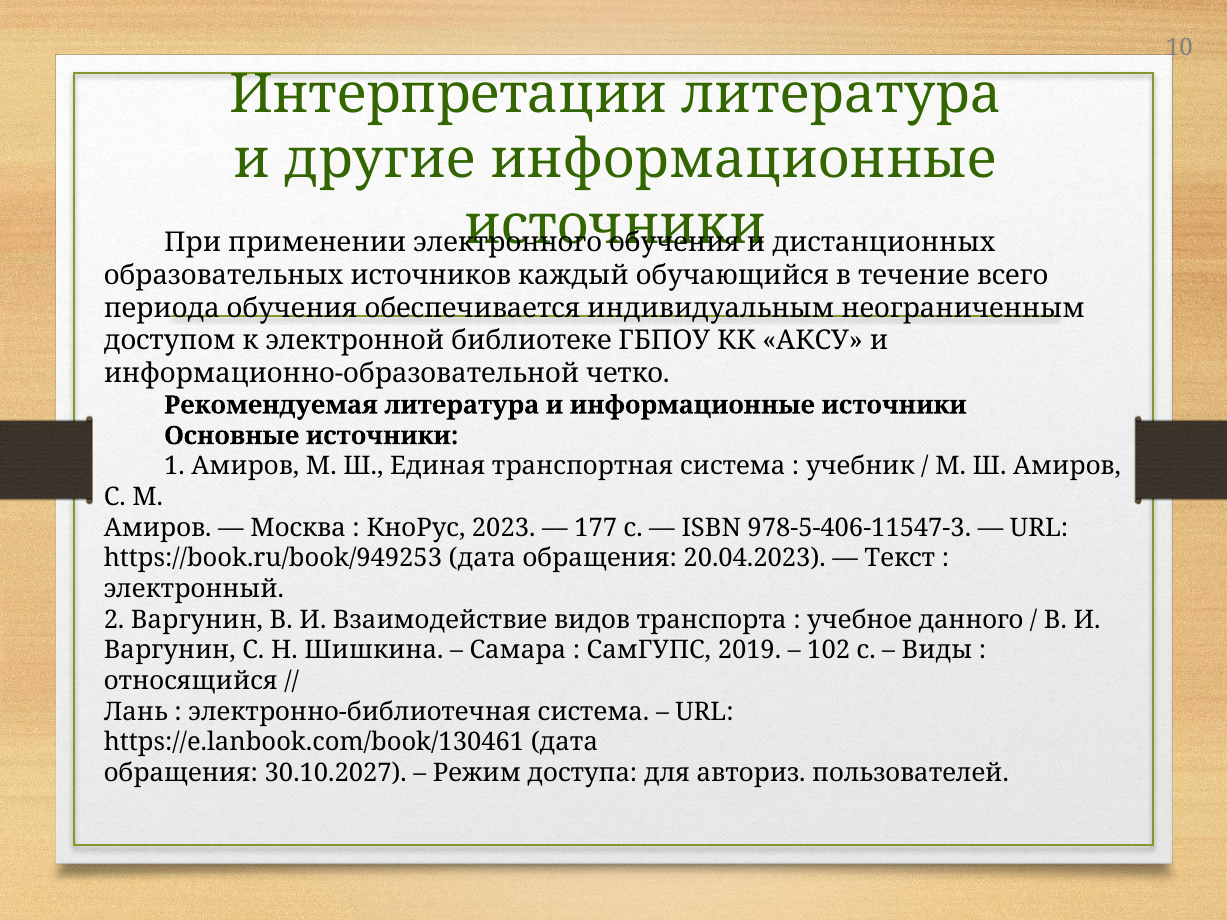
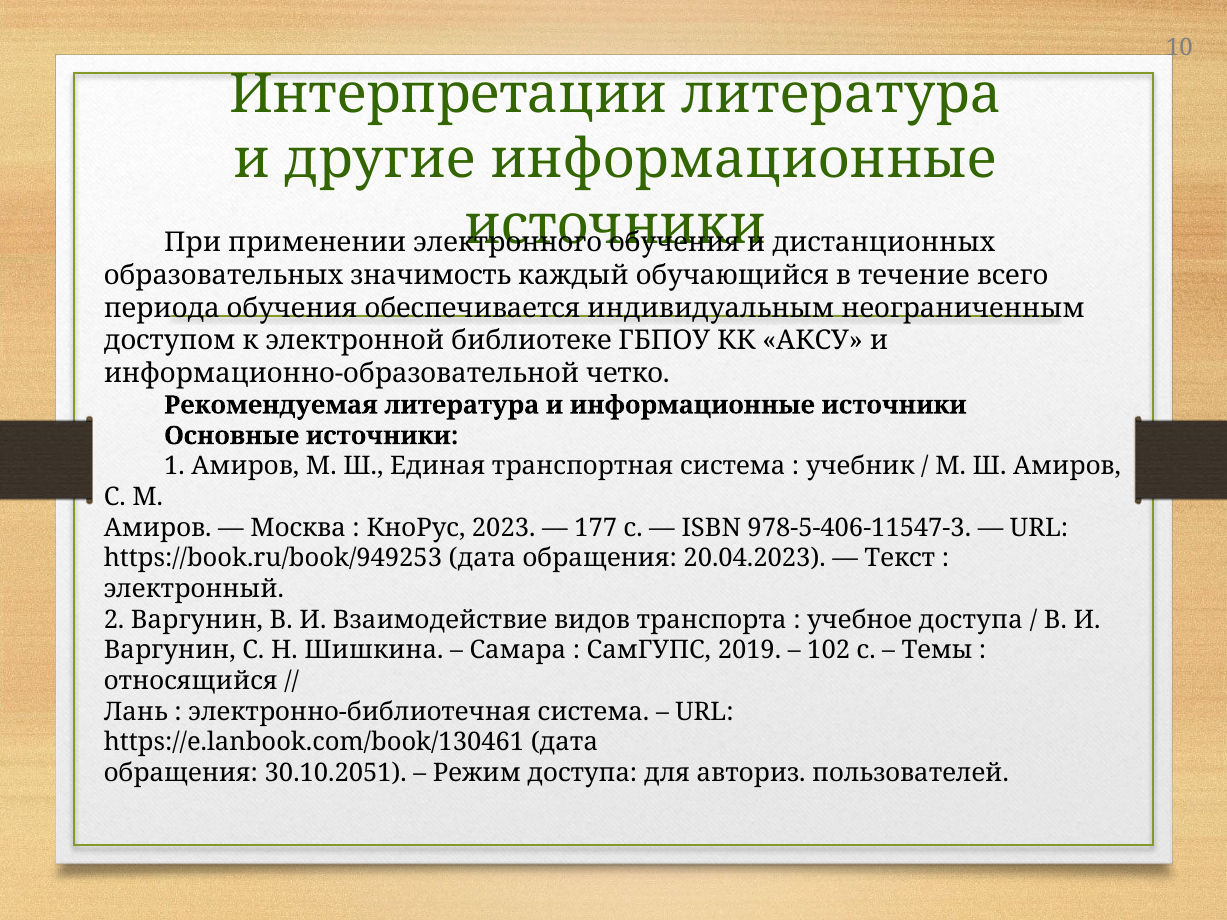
источников: источников -> значимость
учебное данного: данного -> доступа
Виды: Виды -> Темы
30.10.2027: 30.10.2027 -> 30.10.2051
